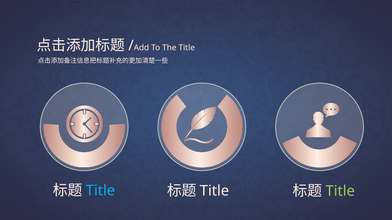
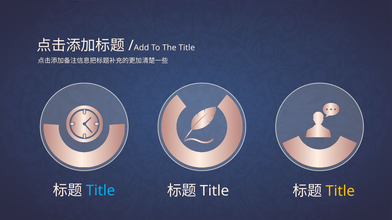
Title at (340, 192) colour: light green -> yellow
